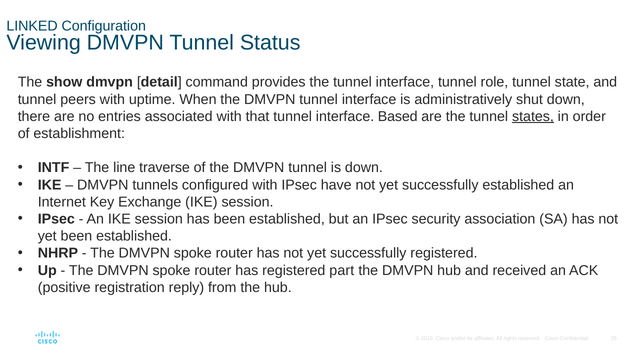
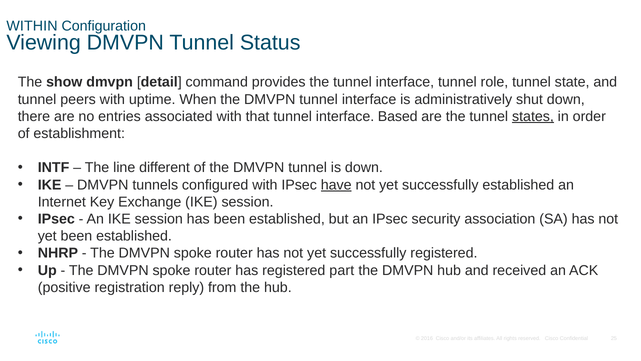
LINKED: LINKED -> WITHIN
traverse: traverse -> different
have underline: none -> present
